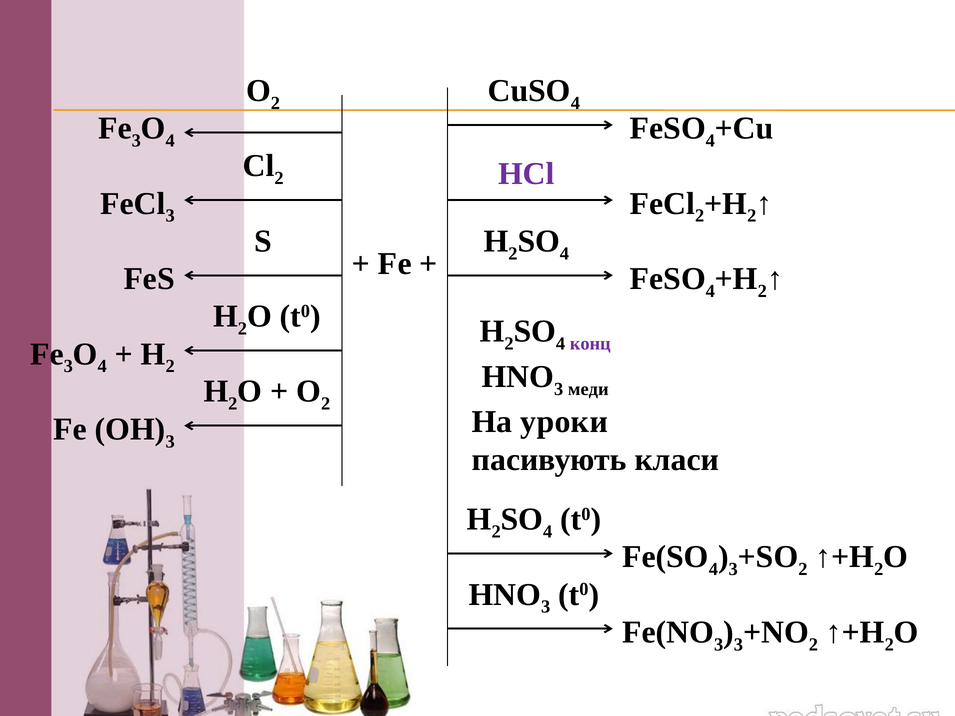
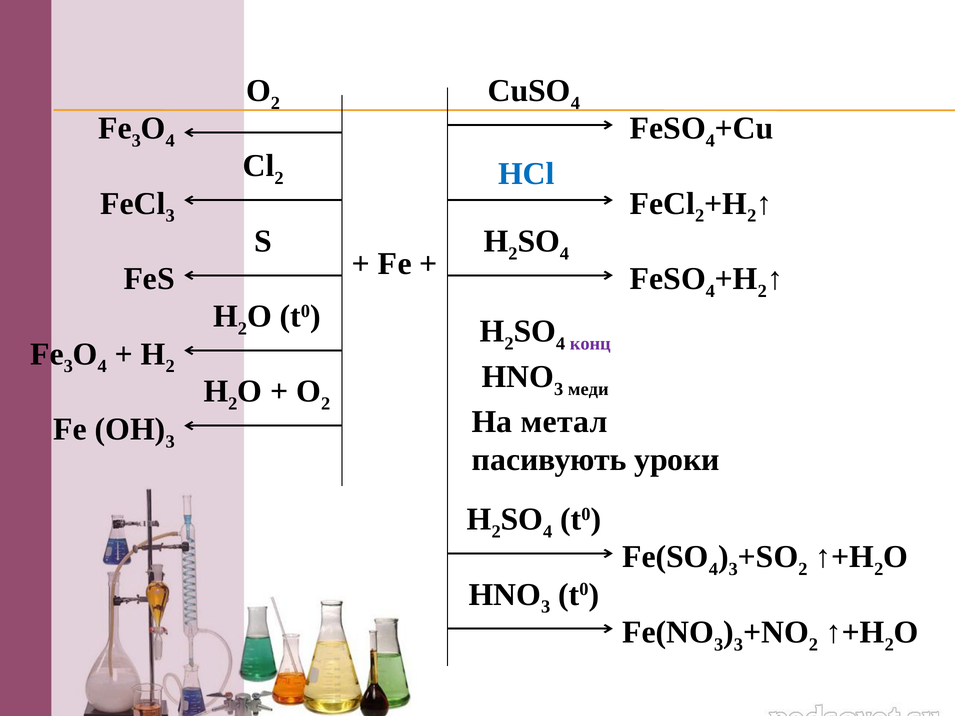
HCl colour: purple -> blue
уроки: уроки -> метал
класи: класи -> уроки
